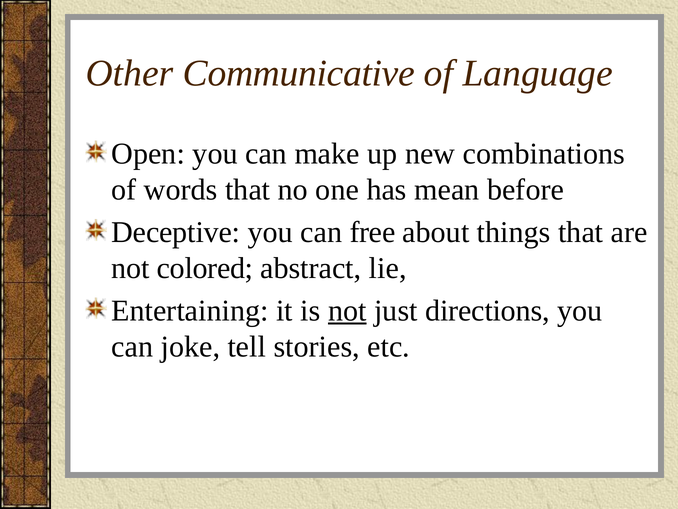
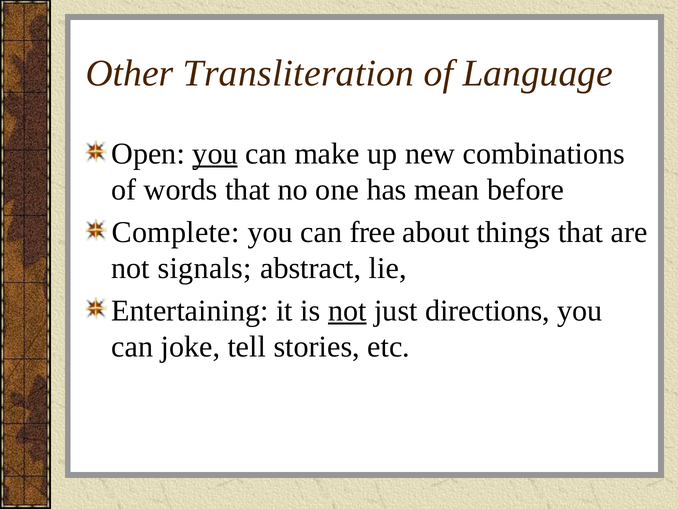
Communicative: Communicative -> Transliteration
you at (215, 154) underline: none -> present
Deceptive: Deceptive -> Complete
colored: colored -> signals
